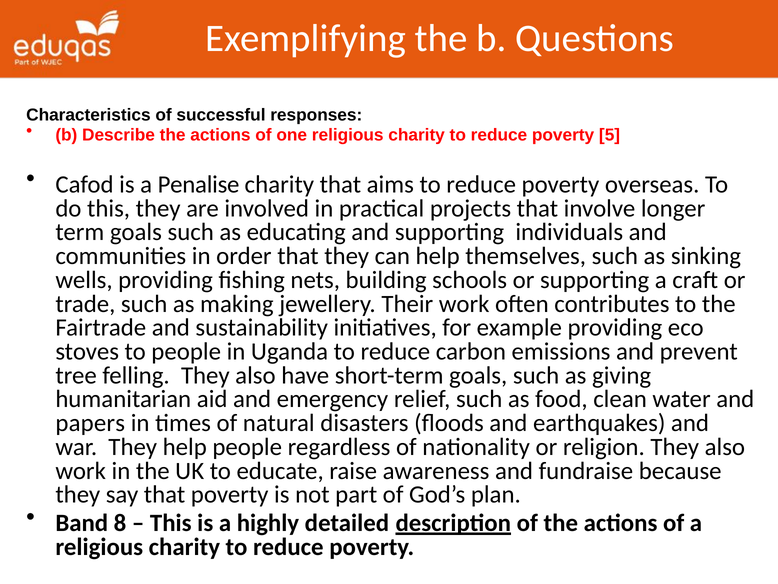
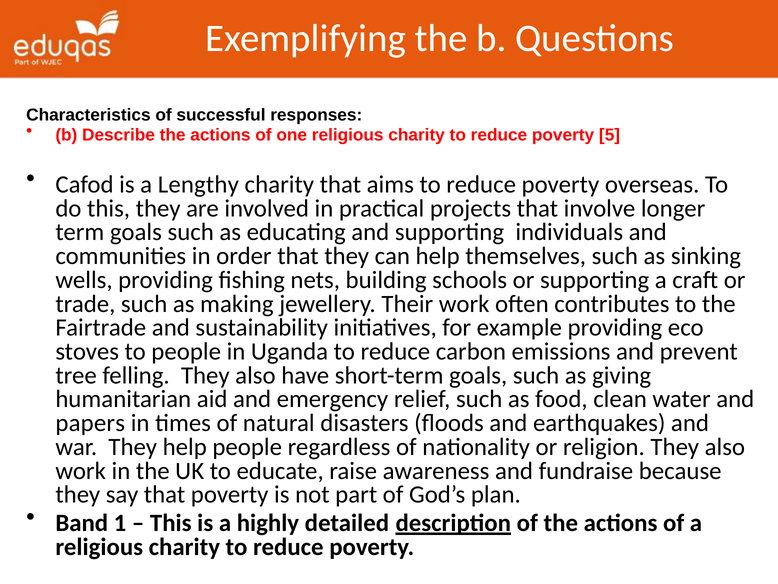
Penalise: Penalise -> Lengthy
8: 8 -> 1
